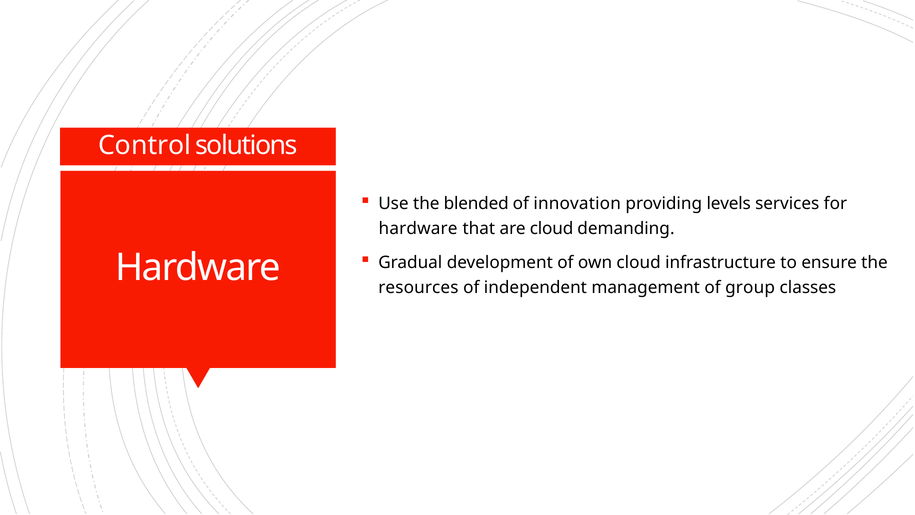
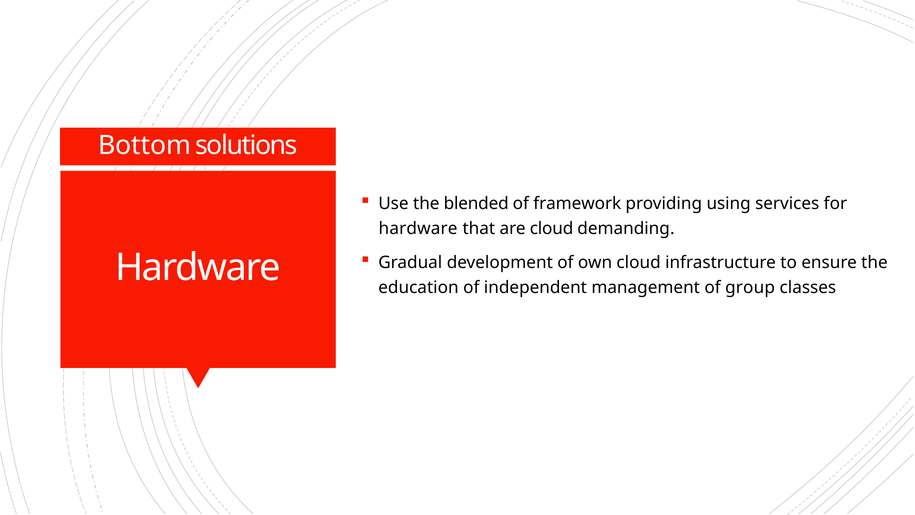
Control: Control -> Bottom
innovation: innovation -> framework
levels: levels -> using
resources: resources -> education
